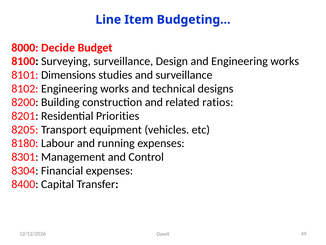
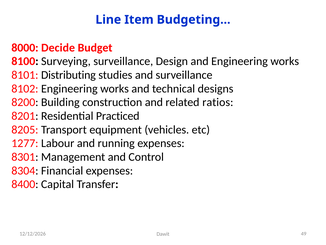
Dimensions: Dimensions -> Distributing
Priorities: Priorities -> Practiced
8180: 8180 -> 1277
